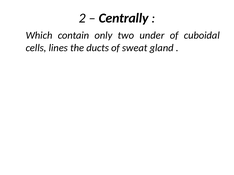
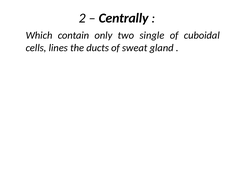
under: under -> single
